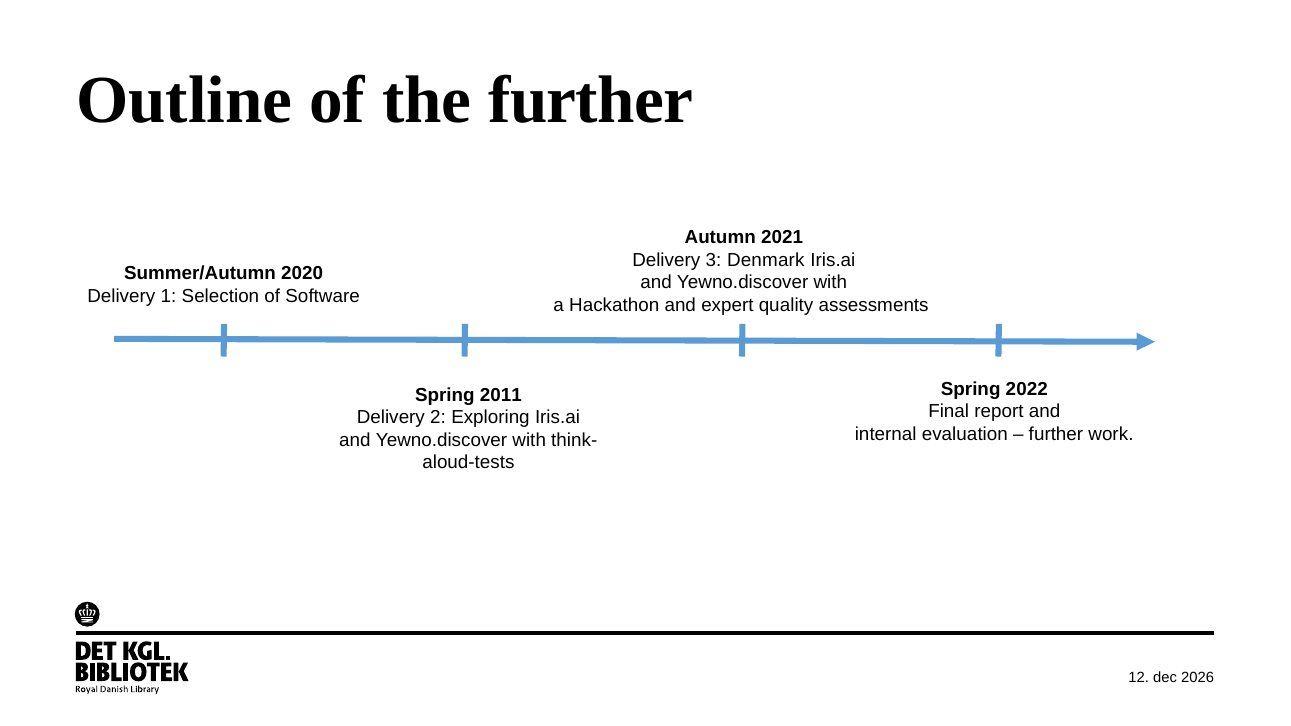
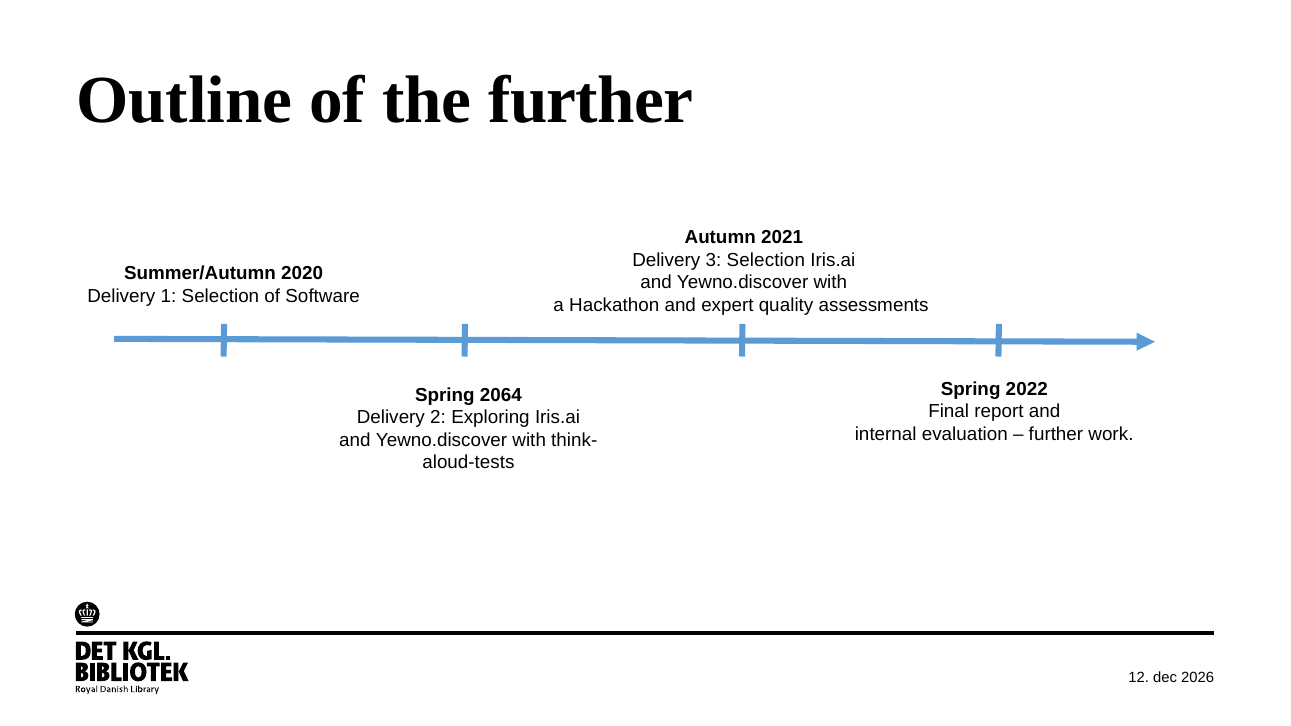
3 Denmark: Denmark -> Selection
2011: 2011 -> 2064
